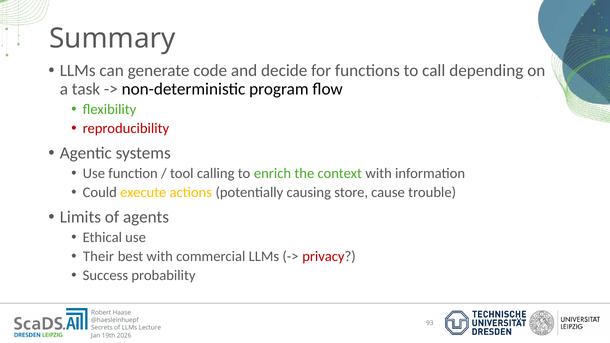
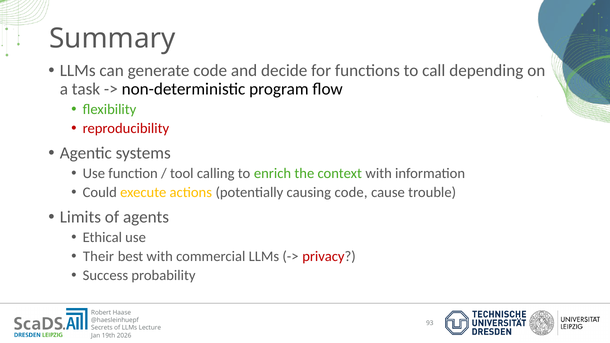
causing store: store -> code
